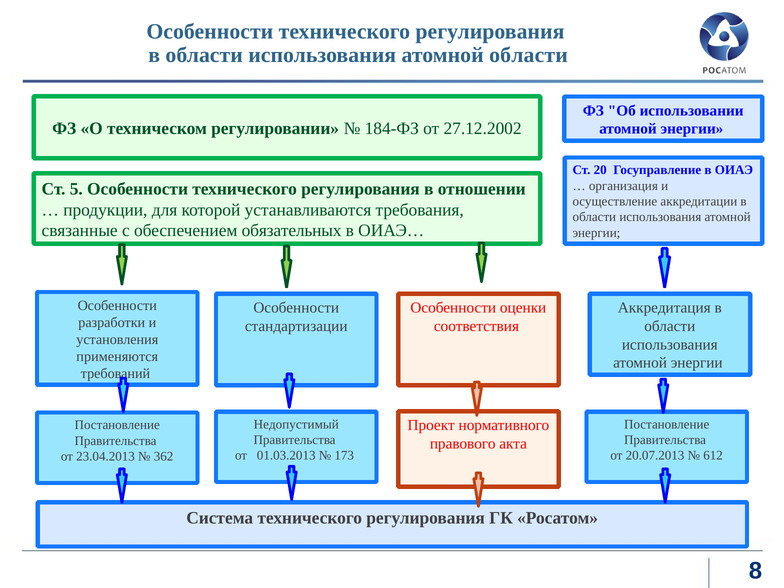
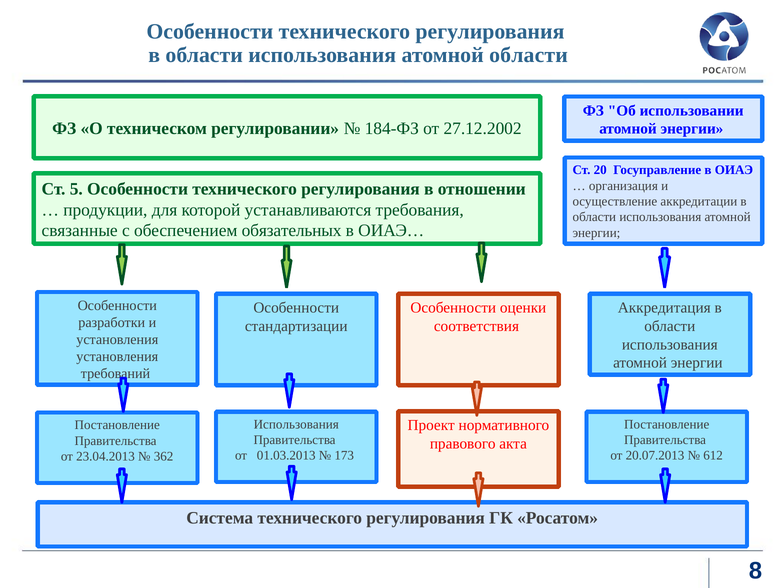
применяются at (117, 356): применяются -> установления
Недопустимый at (296, 424): Недопустимый -> Использования
